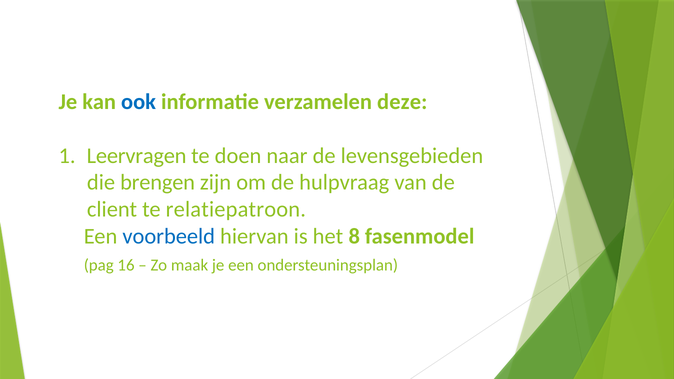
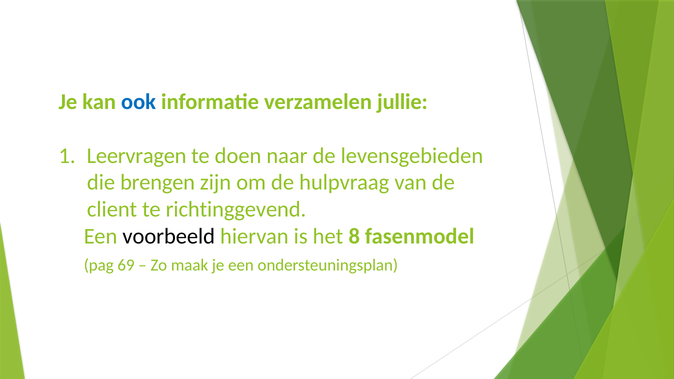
deze: deze -> jullie
relatiepatroon: relatiepatroon -> richtinggevend
voorbeeld colour: blue -> black
16: 16 -> 69
